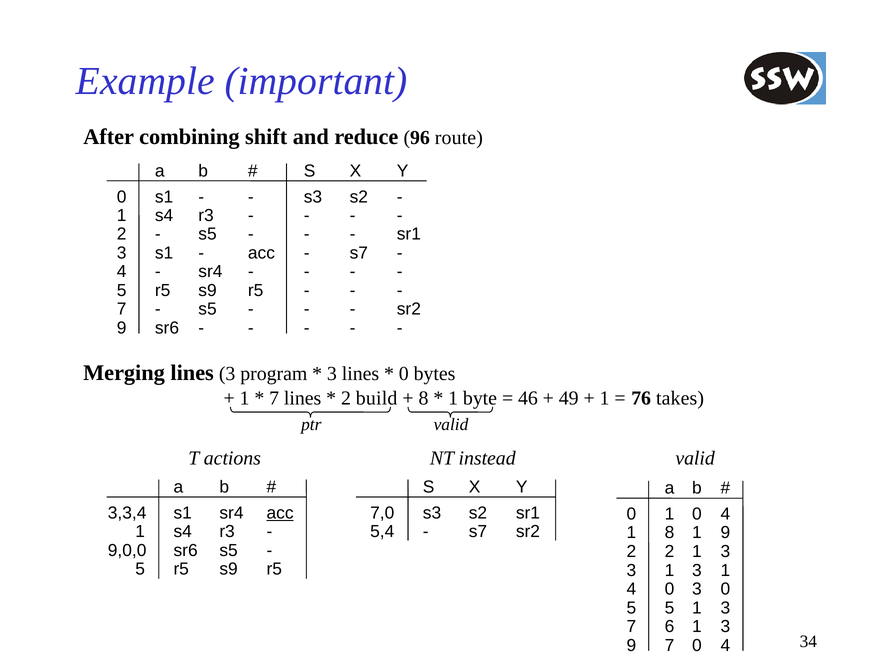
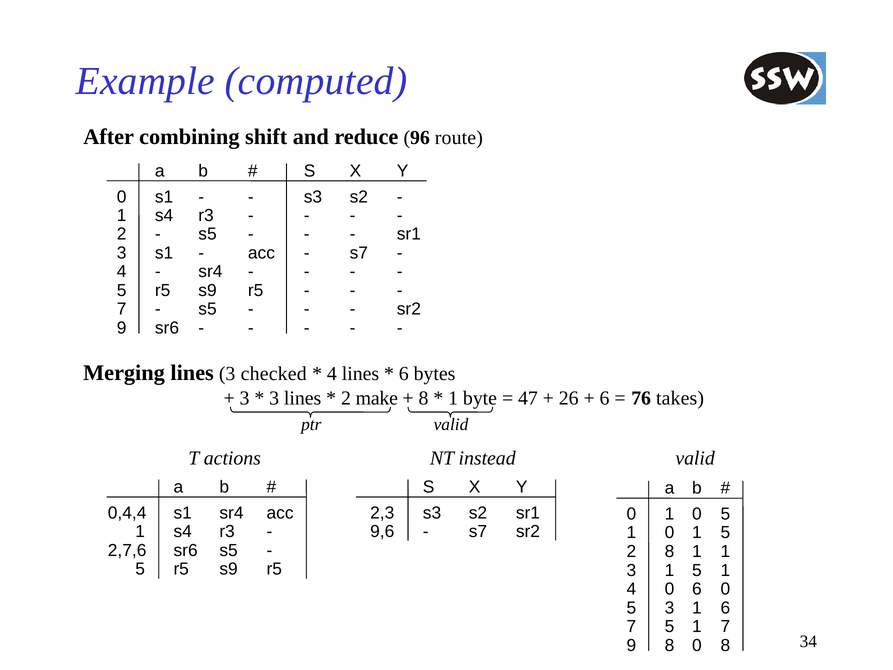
important: important -> computed
program: program -> checked
3 at (332, 374): 3 -> 4
0 at (404, 374): 0 -> 6
1 at (245, 398): 1 -> 3
7 at (274, 398): 7 -> 3
build: build -> make
46: 46 -> 47
49: 49 -> 26
1 at (605, 398): 1 -> 6
3,3,4: 3,3,4 -> 0,4,4
acc at (280, 513) underline: present -> none
7,0: 7,0 -> 2,3
1 0 4: 4 -> 5
5,4: 5,4 -> 9,6
8 at (670, 533): 8 -> 0
9 at (725, 533): 9 -> 5
9,0,0: 9,0,0 -> 2,7,6
2 2: 2 -> 8
3 at (725, 551): 3 -> 1
3 1 3: 3 -> 5
0 3: 3 -> 6
5 5: 5 -> 3
3 at (725, 608): 3 -> 6
7 6: 6 -> 5
3 at (725, 626): 3 -> 7
9 7: 7 -> 8
4 at (725, 645): 4 -> 8
